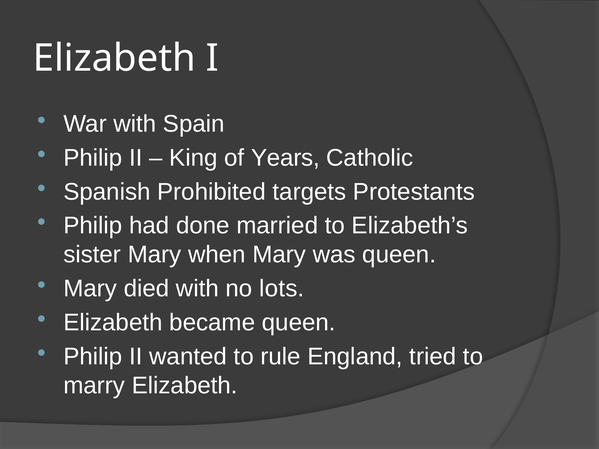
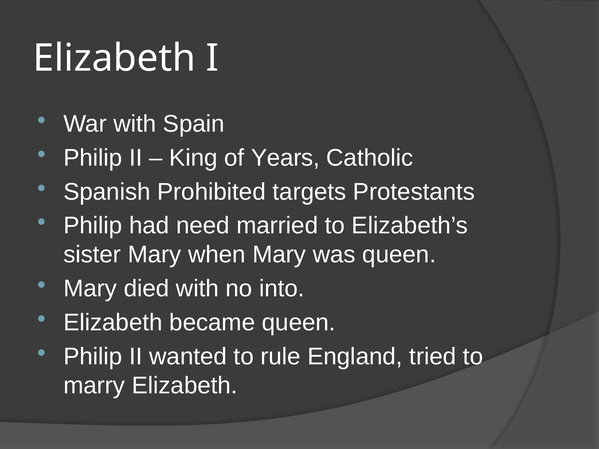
done: done -> need
lots: lots -> into
